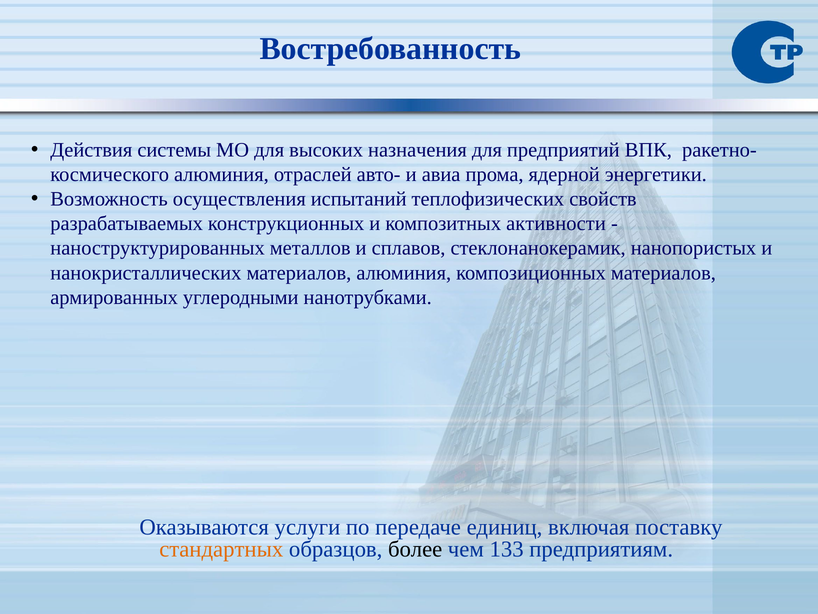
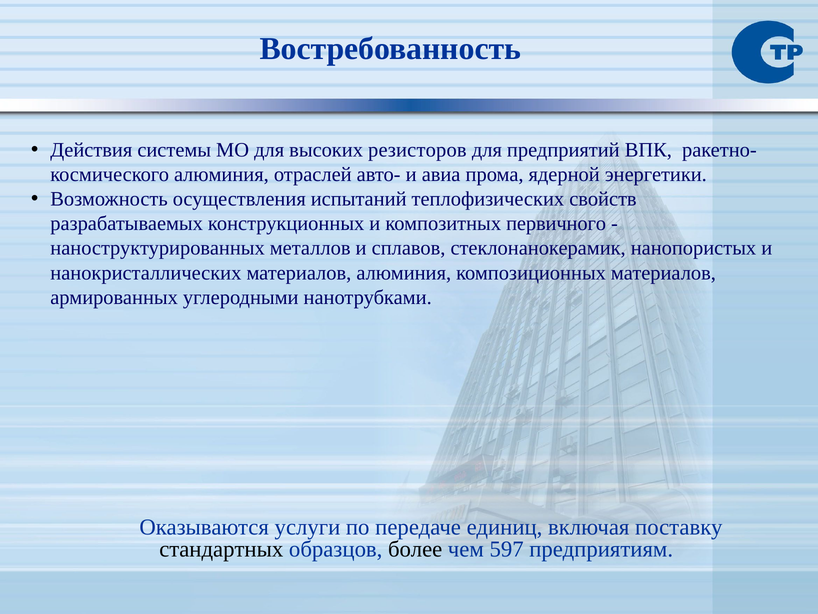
назначения: назначения -> резисторов
активности: активности -> первичного
стандартных colour: orange -> black
133: 133 -> 597
